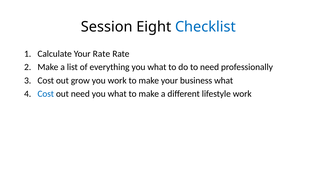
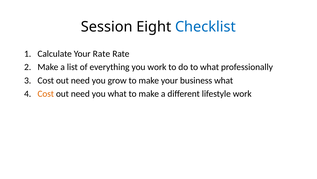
everything you what: what -> work
to need: need -> what
grow at (80, 80): grow -> need
you work: work -> grow
Cost at (46, 93) colour: blue -> orange
